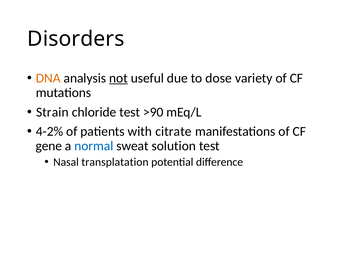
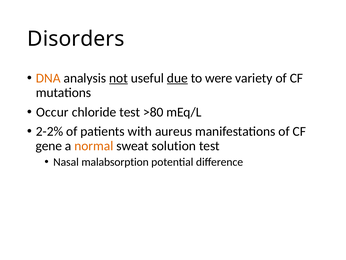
due underline: none -> present
dose: dose -> were
Strain: Strain -> Occur
>90: >90 -> >80
4-2%: 4-2% -> 2-2%
citrate: citrate -> aureus
normal colour: blue -> orange
transplatation: transplatation -> malabsorption
